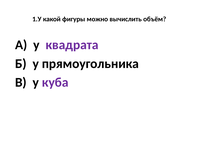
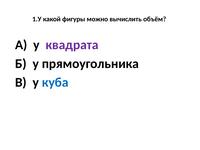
куба colour: purple -> blue
